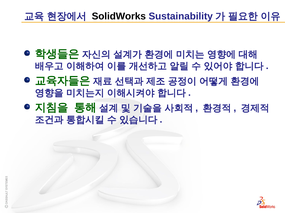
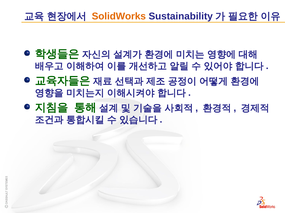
SolidWorks colour: black -> orange
